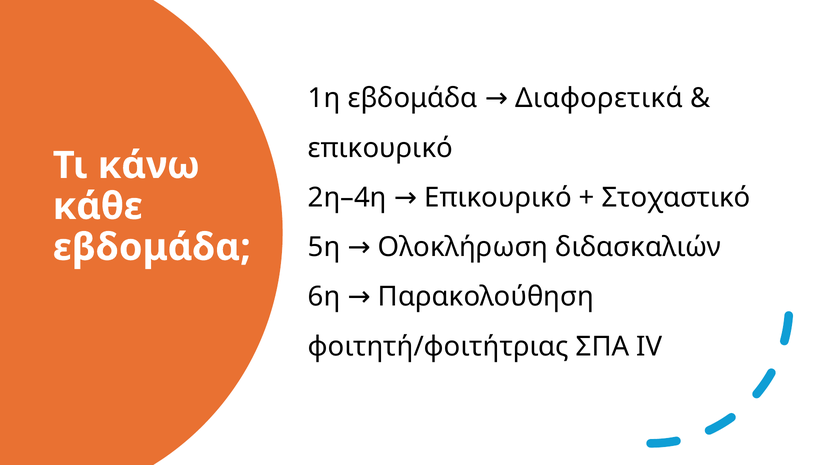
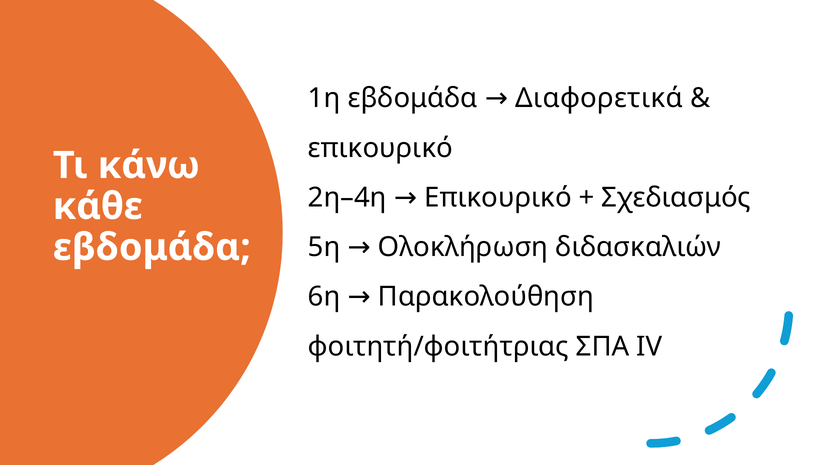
Στοχαστικό: Στοχαστικό -> Σχεδιασμός
